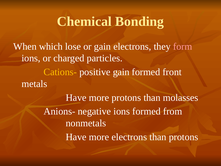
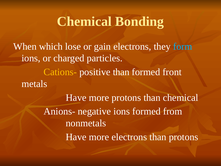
form colour: pink -> light blue
positive gain: gain -> than
than molasses: molasses -> chemical
